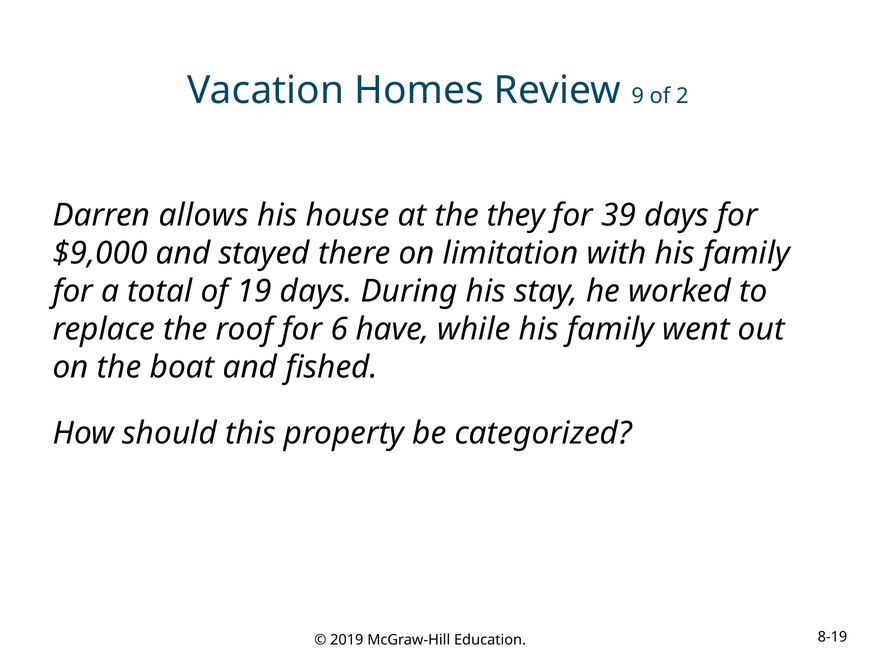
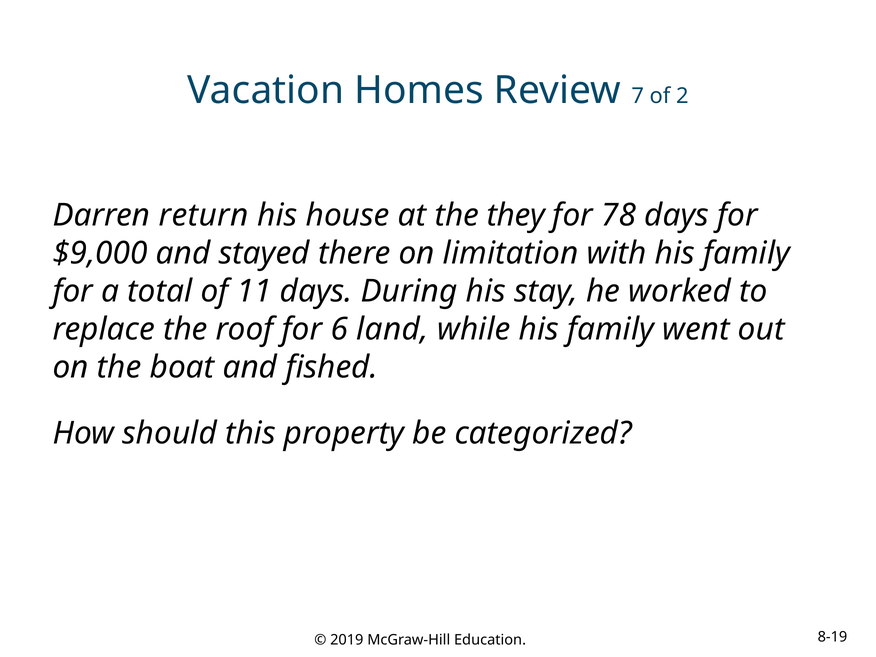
9: 9 -> 7
allows: allows -> return
39: 39 -> 78
19: 19 -> 11
have: have -> land
